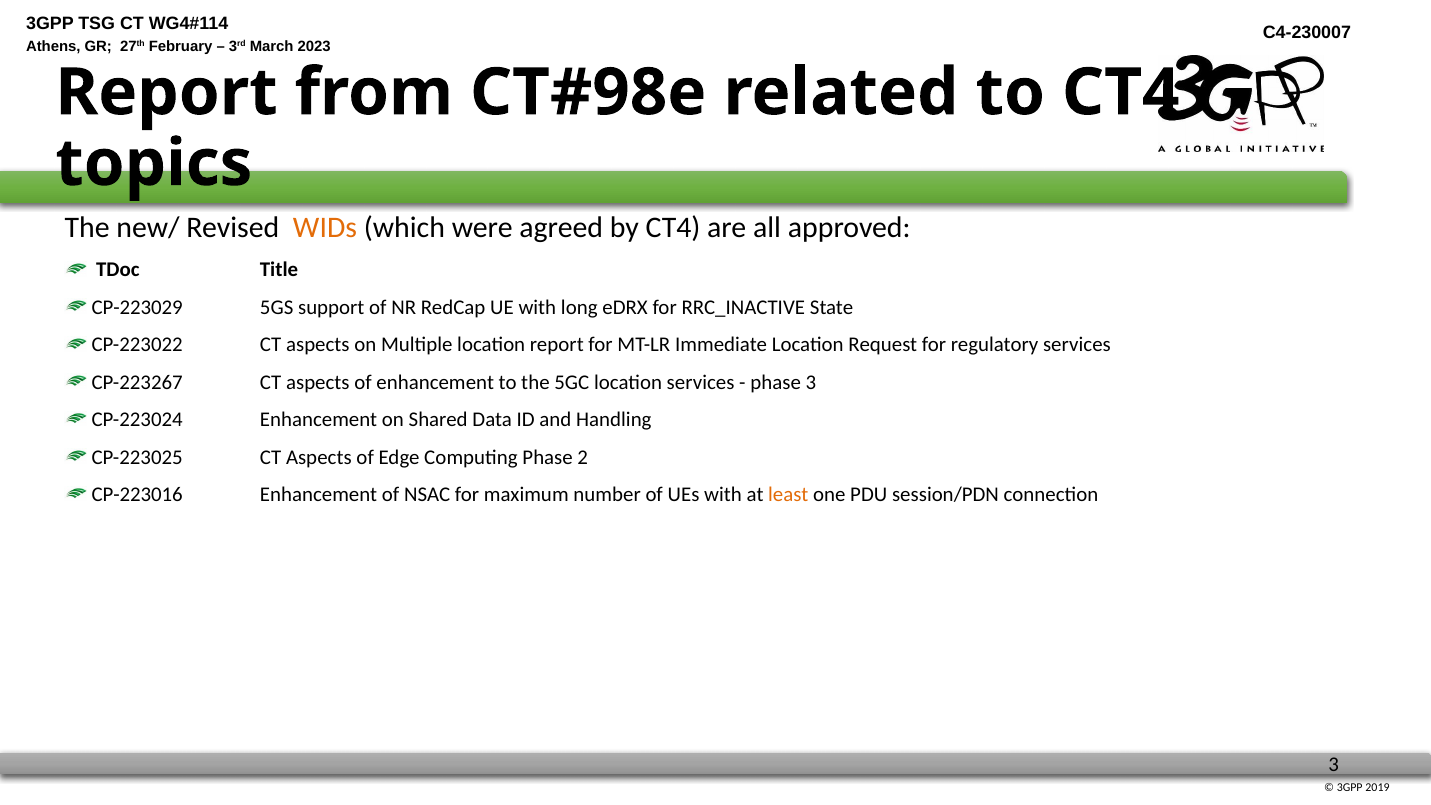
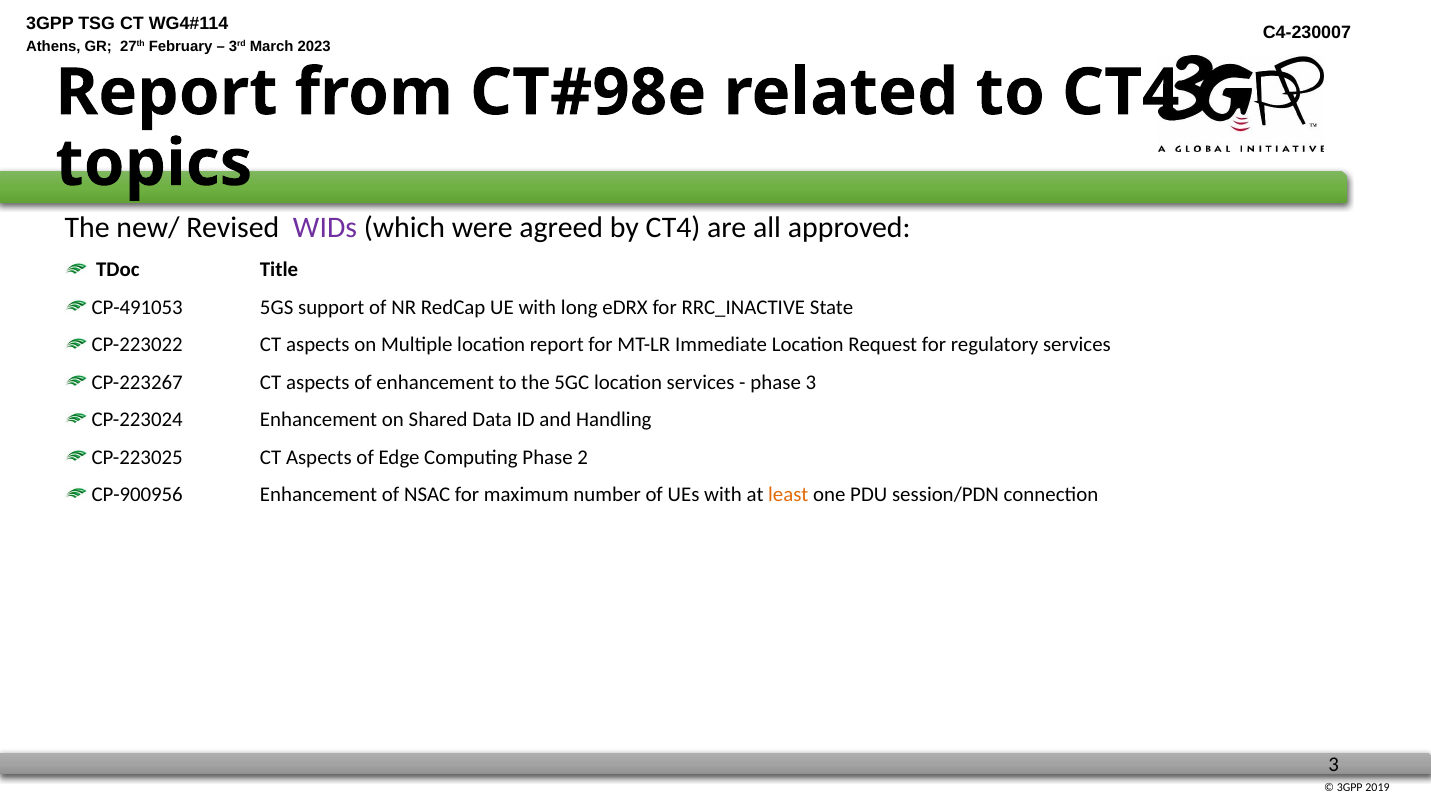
WIDs colour: orange -> purple
CP-223029: CP-223029 -> CP-491053
CP-223016: CP-223016 -> CP-900956
